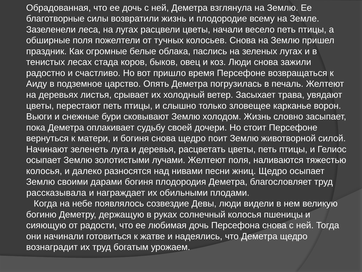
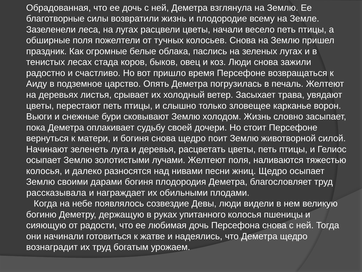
солнечный: солнечный -> упитанного
